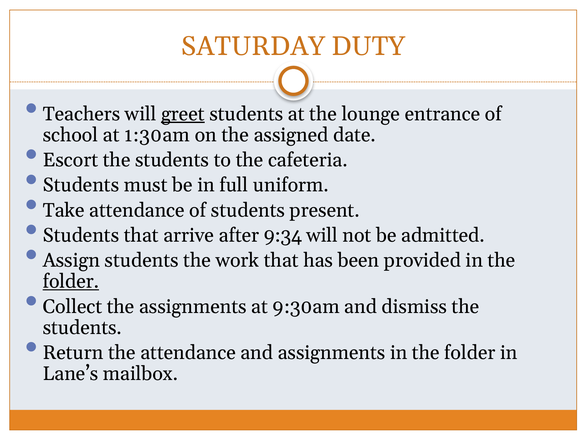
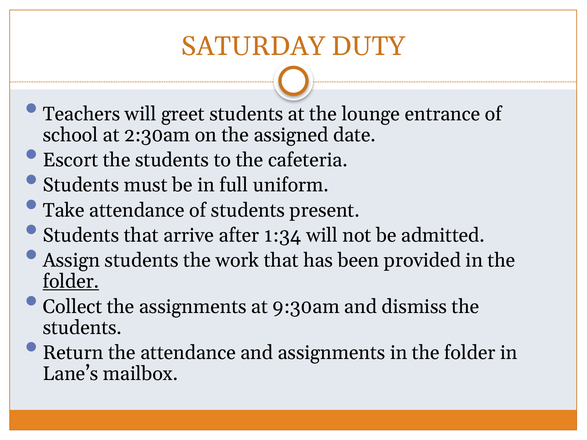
greet underline: present -> none
1:30am: 1:30am -> 2:30am
9:34: 9:34 -> 1:34
